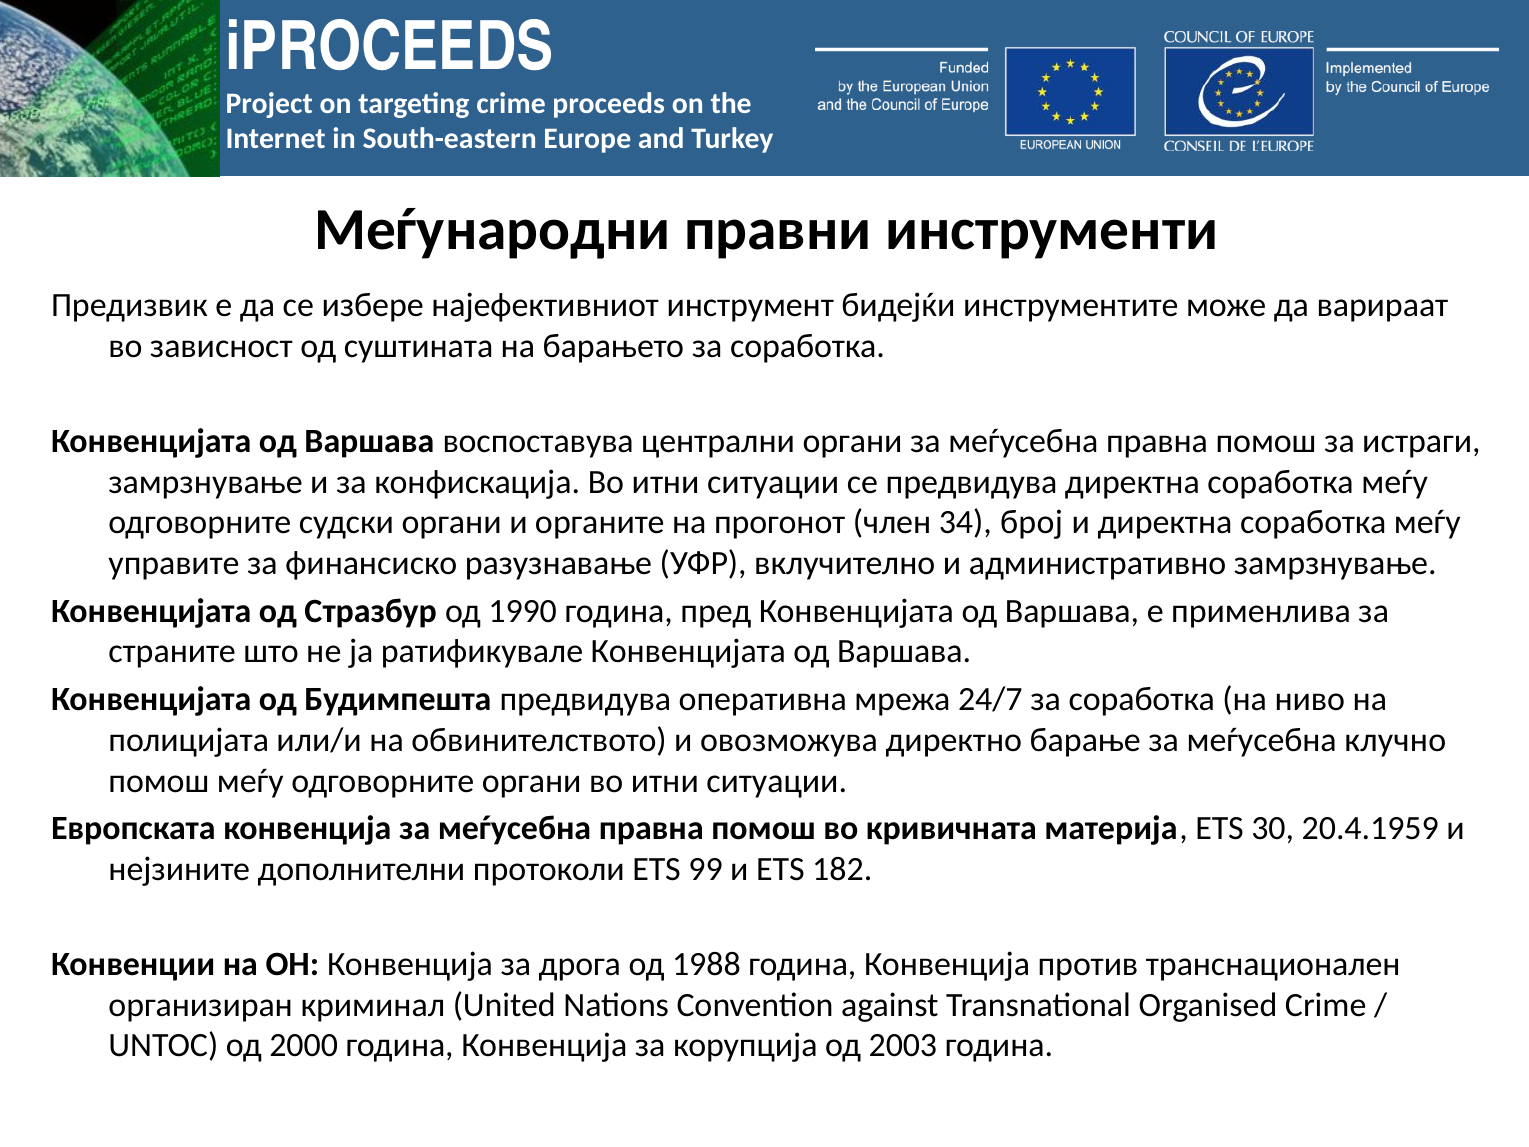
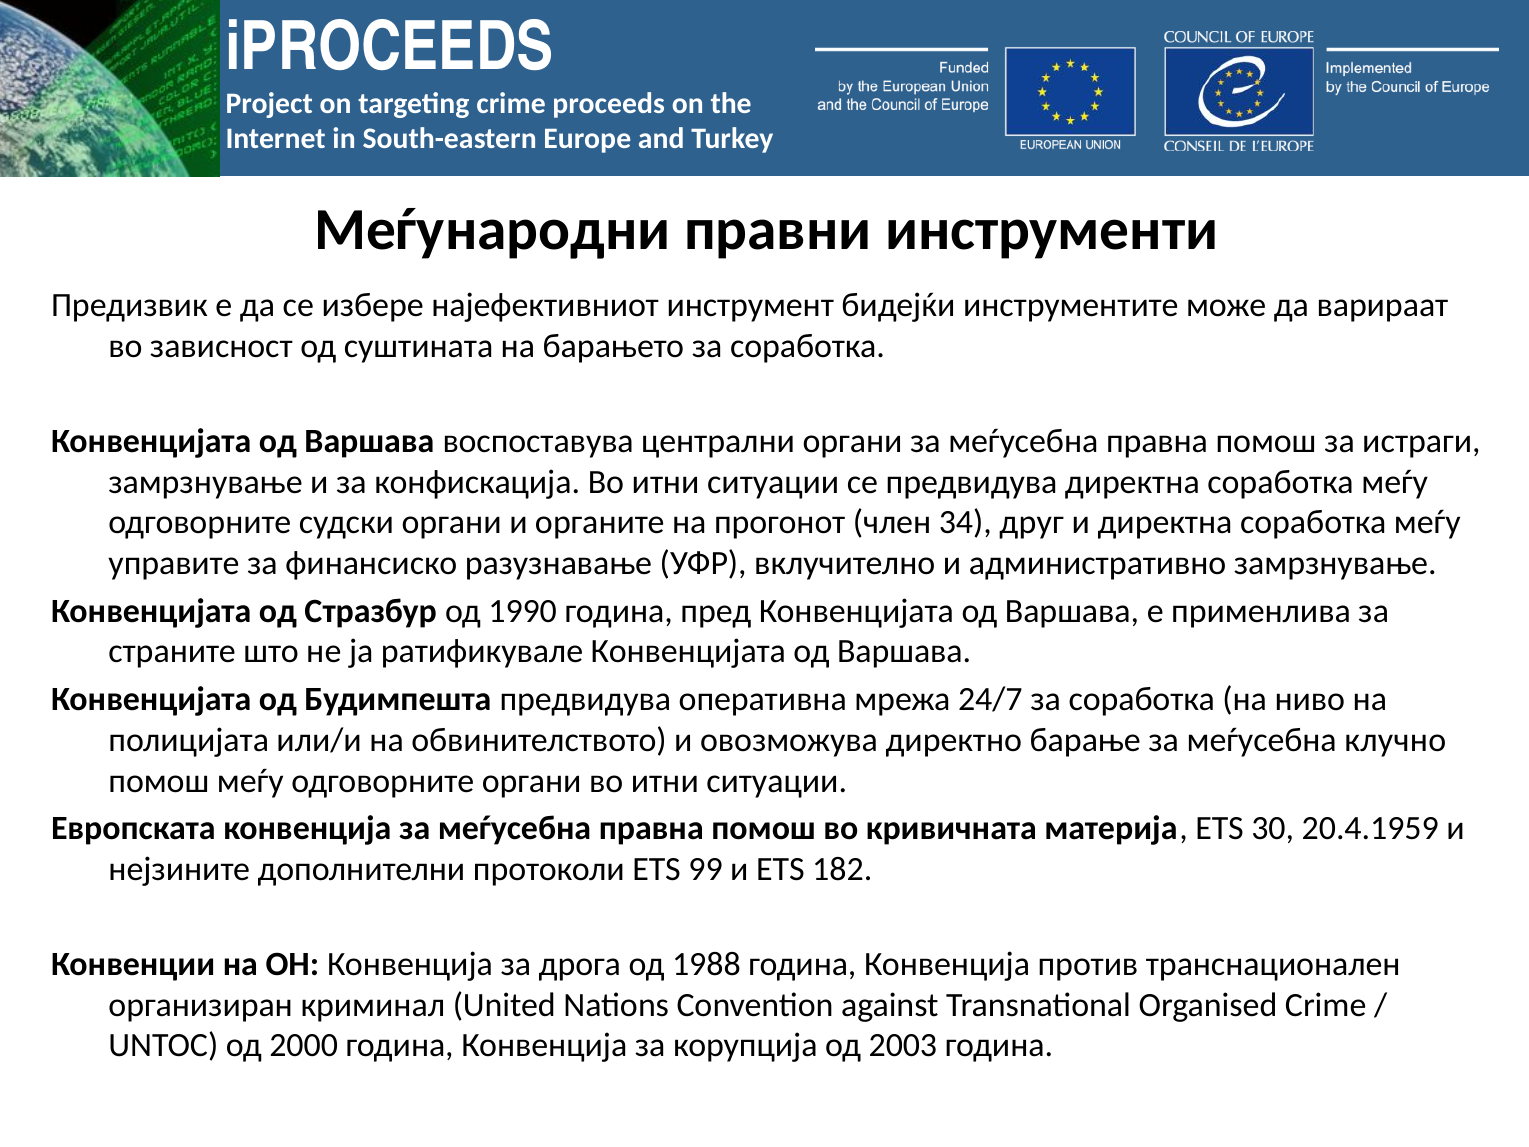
број: број -> друг
